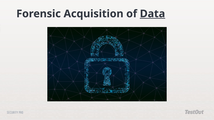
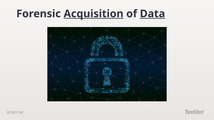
Acquisition underline: none -> present
